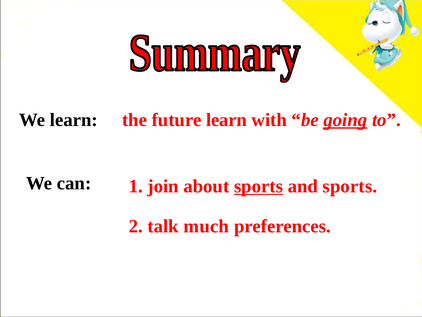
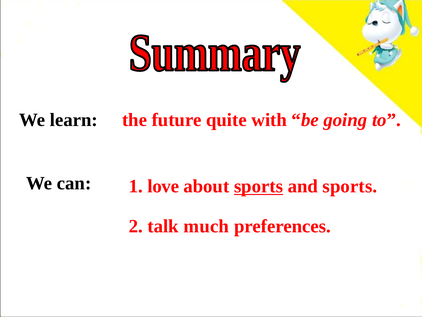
future learn: learn -> quite
going underline: present -> none
join: join -> love
